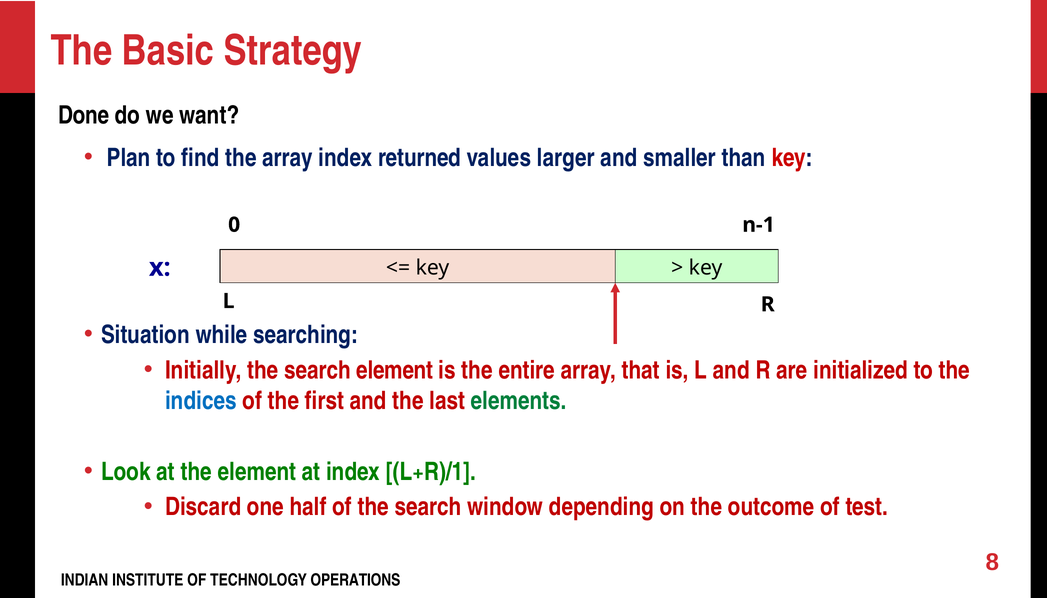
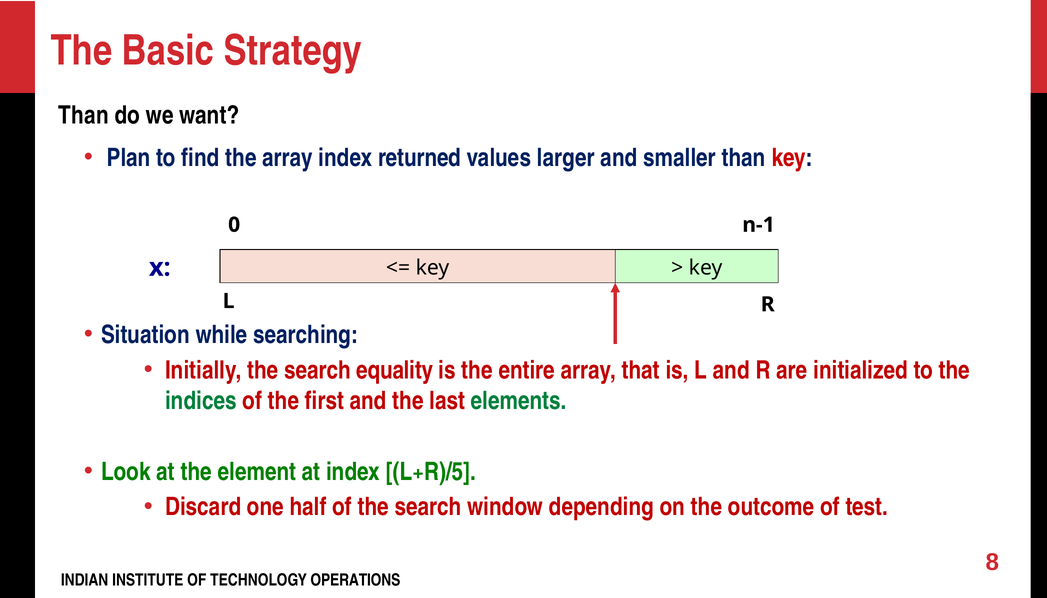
Done at (84, 115): Done -> Than
search element: element -> equality
indices colour: blue -> green
L+R)/1: L+R)/1 -> L+R)/5
